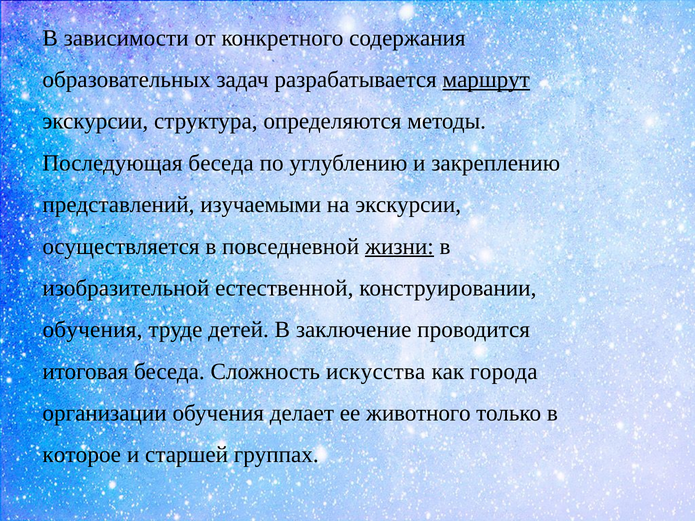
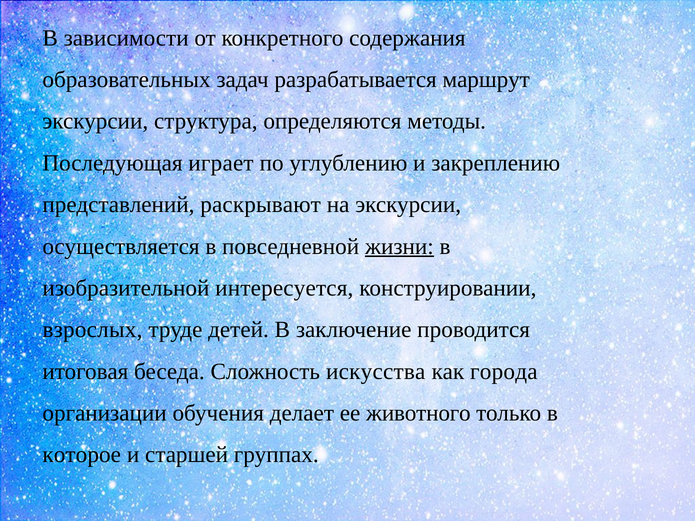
маршрут underline: present -> none
Последующая беседа: беседа -> играет
изучаемыми: изучаемыми -> раскрывают
естественной: естественной -> интересуется
обучения at (92, 330): обучения -> взрослых
